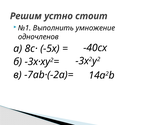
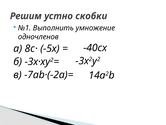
стоит: стоит -> скобки
